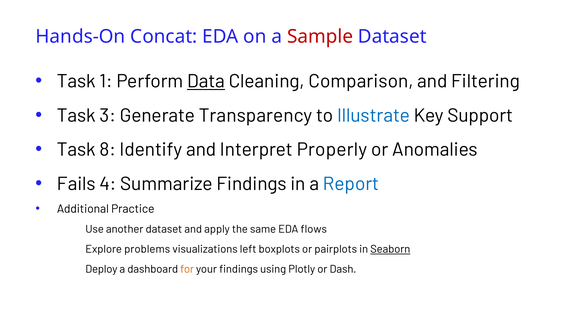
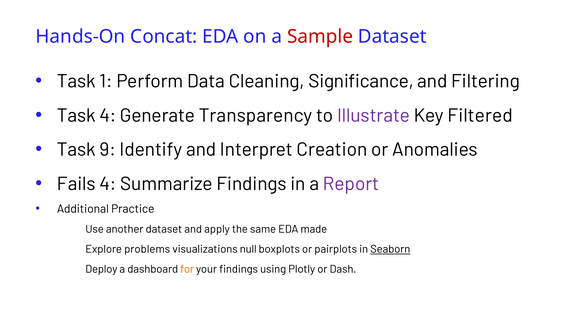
Data underline: present -> none
Comparison: Comparison -> Significance
Task 3: 3 -> 4
Illustrate colour: blue -> purple
Support: Support -> Filtered
8: 8 -> 9
Properly: Properly -> Creation
Report colour: blue -> purple
flows: flows -> made
left: left -> null
